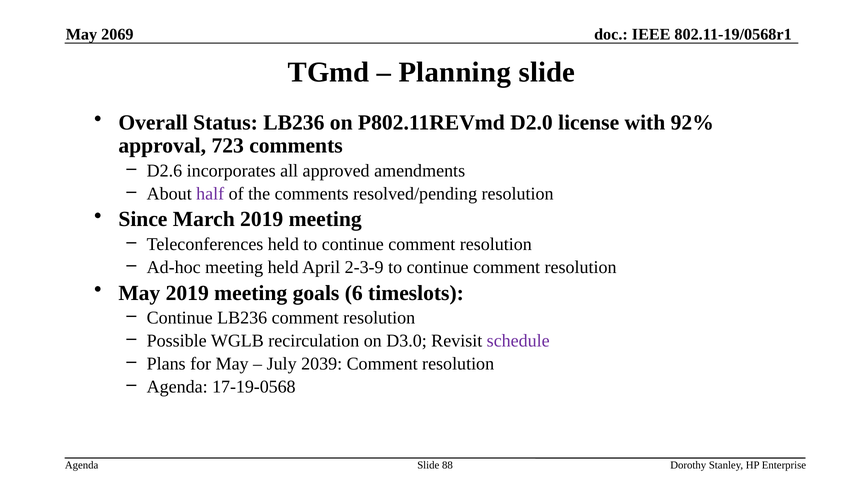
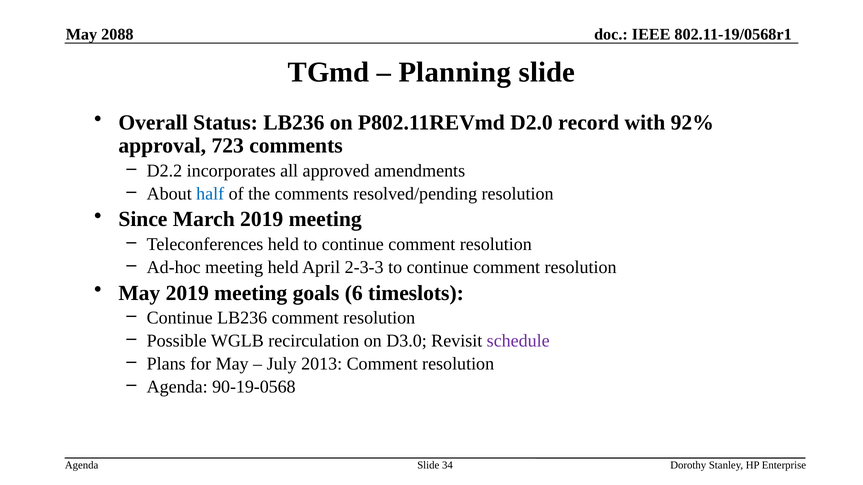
2069: 2069 -> 2088
license: license -> record
D2.6: D2.6 -> D2.2
half colour: purple -> blue
2-3-9: 2-3-9 -> 2-3-3
2039: 2039 -> 2013
17-19-0568: 17-19-0568 -> 90-19-0568
88: 88 -> 34
